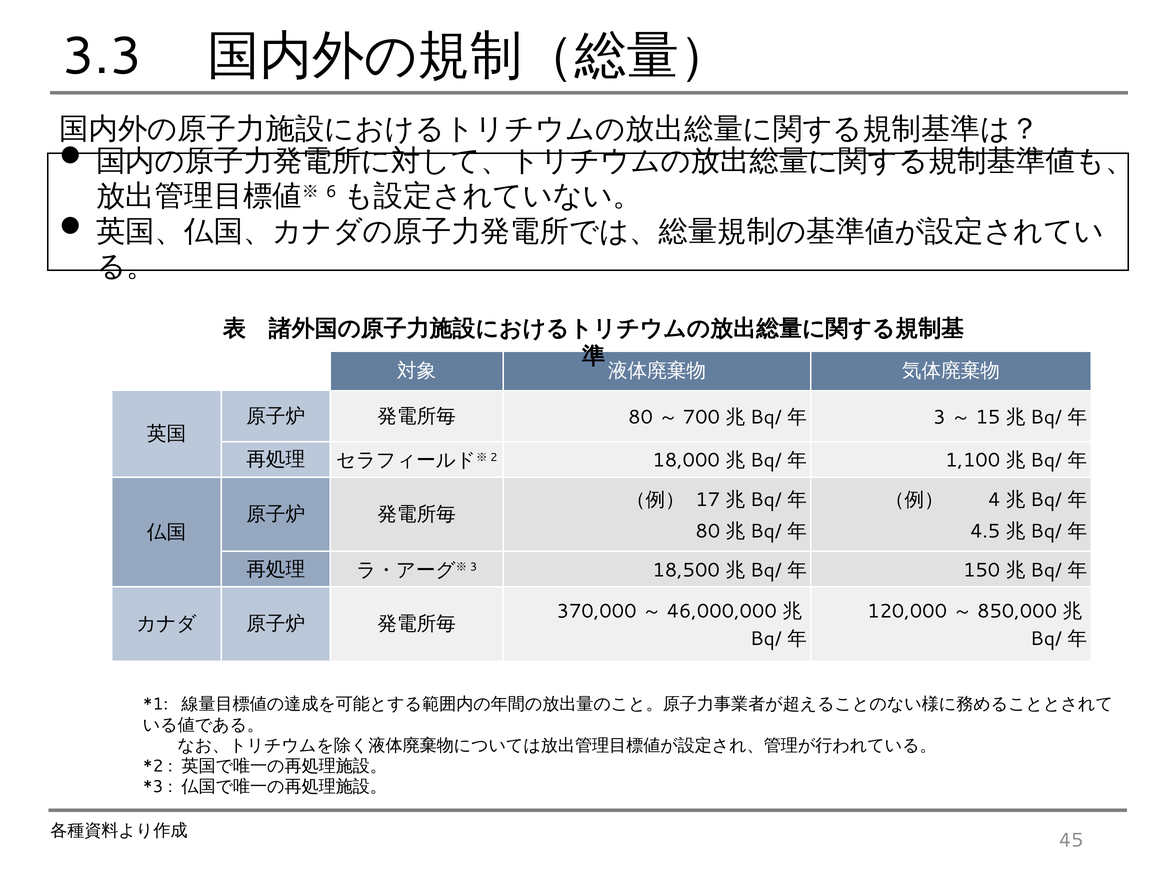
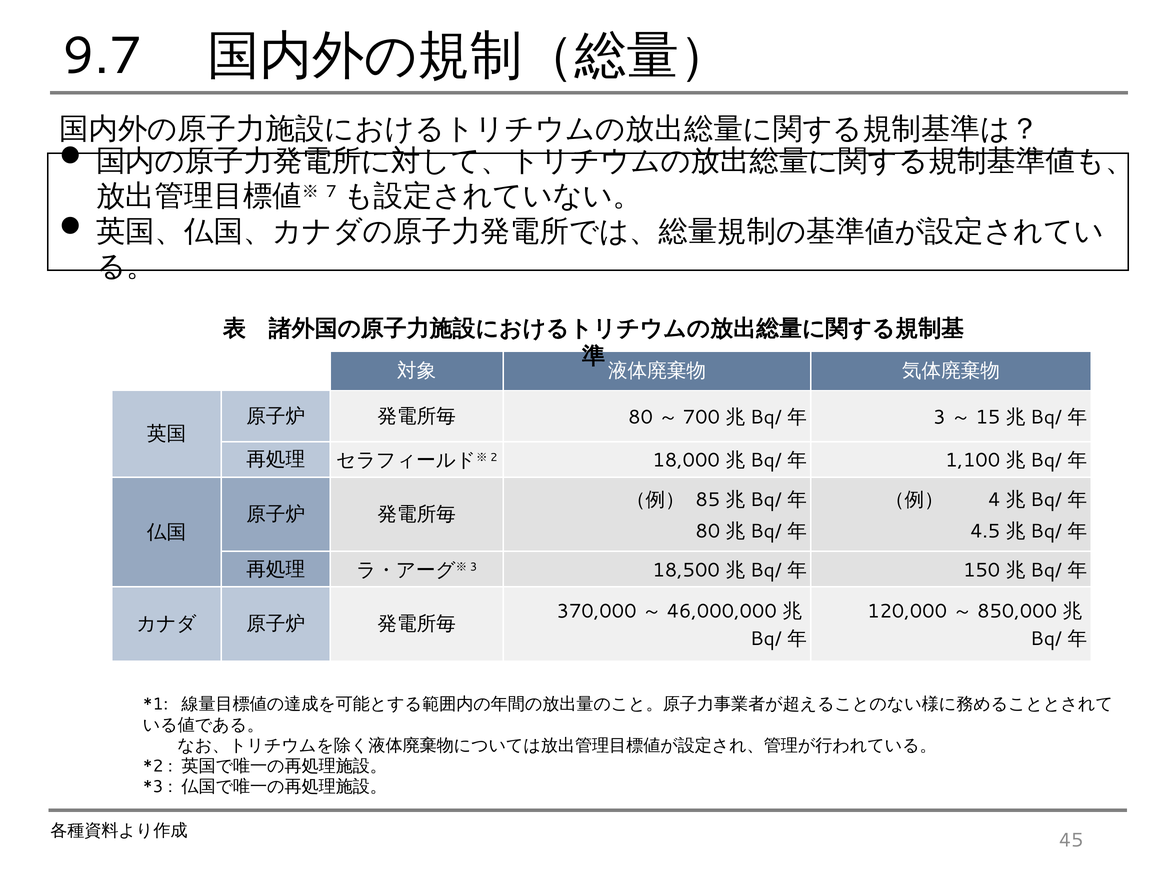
3.3: 3.3 -> 9.7
6: 6 -> 7
17: 17 -> 85
